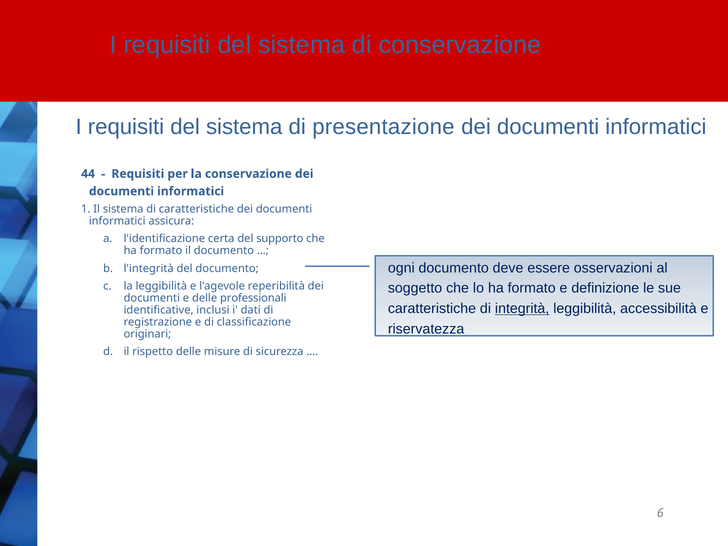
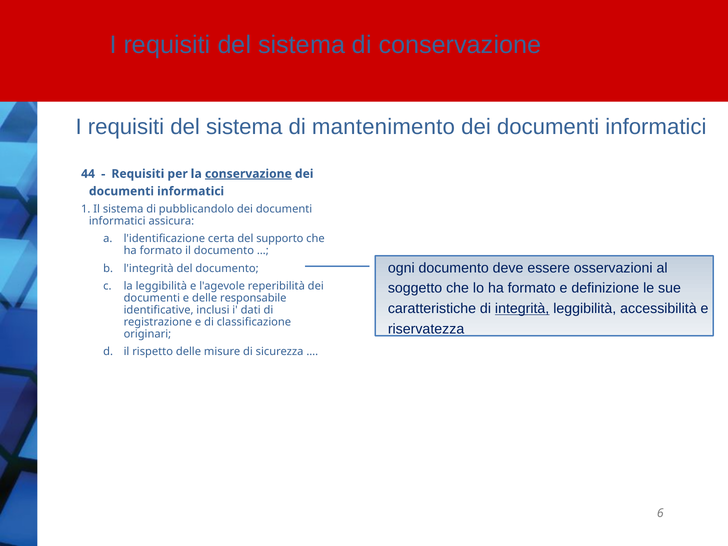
presentazione: presentazione -> mantenimento
conservazione at (248, 174) underline: none -> present
di caratteristiche: caratteristiche -> pubblicandolo
professionali: professionali -> responsabile
